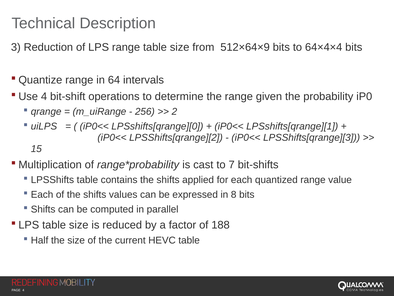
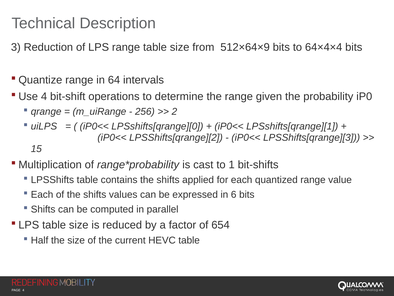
7: 7 -> 1
8: 8 -> 6
188: 188 -> 654
